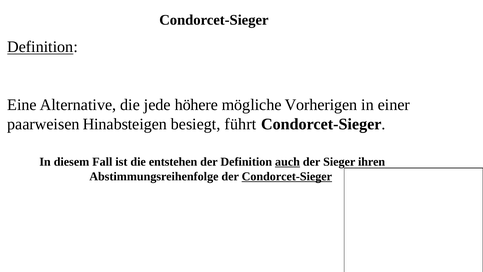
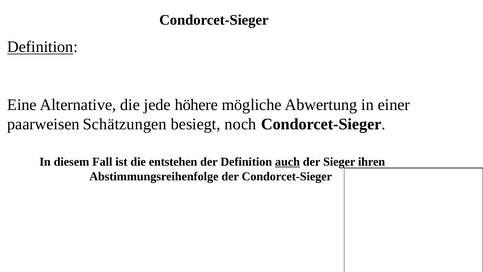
Vorherigen: Vorherigen -> Abwertung
Hinabsteigen: Hinabsteigen -> Schätzungen
führt: führt -> noch
Condorcet-Sieger at (287, 176) underline: present -> none
